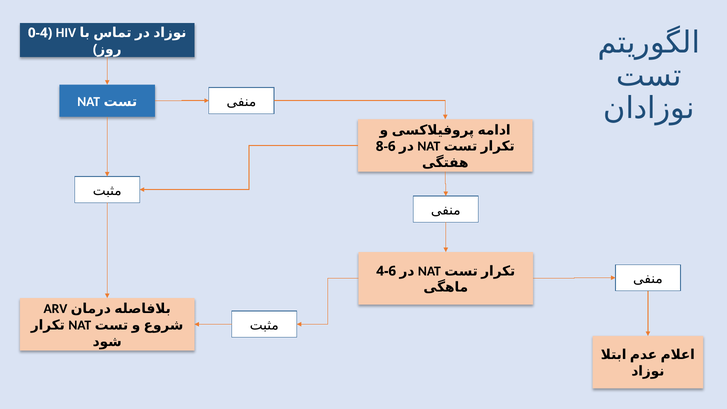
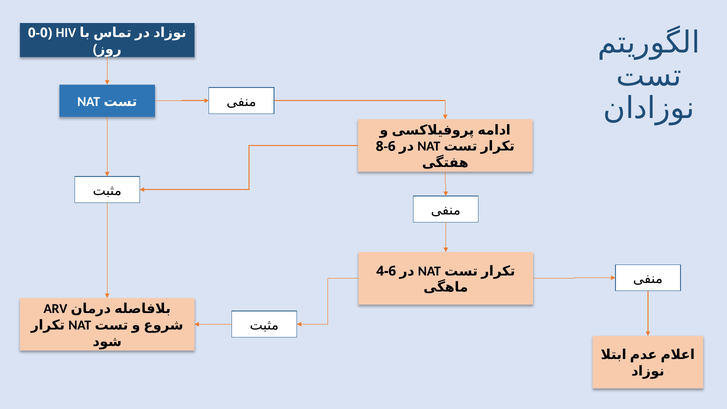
0-4: 0-4 -> 0-0
